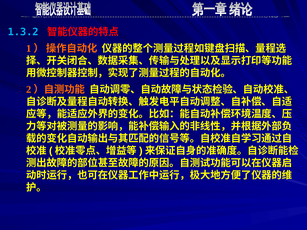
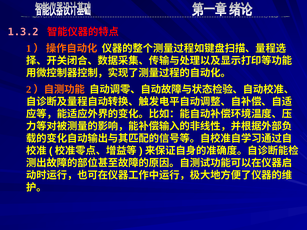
1.3.2 colour: light blue -> pink
